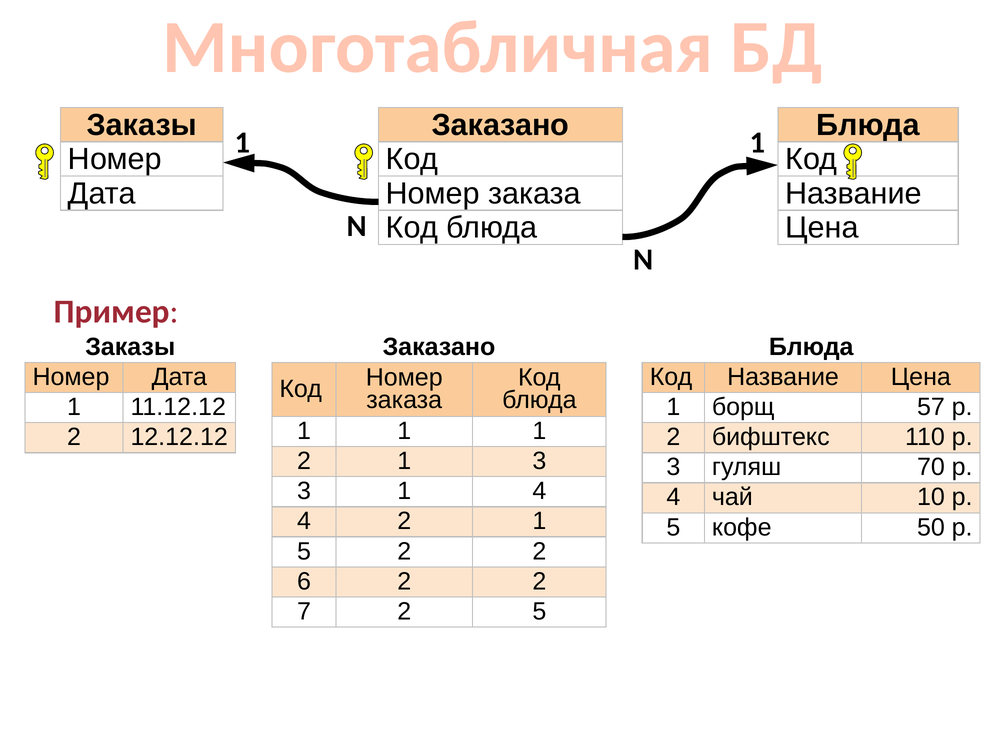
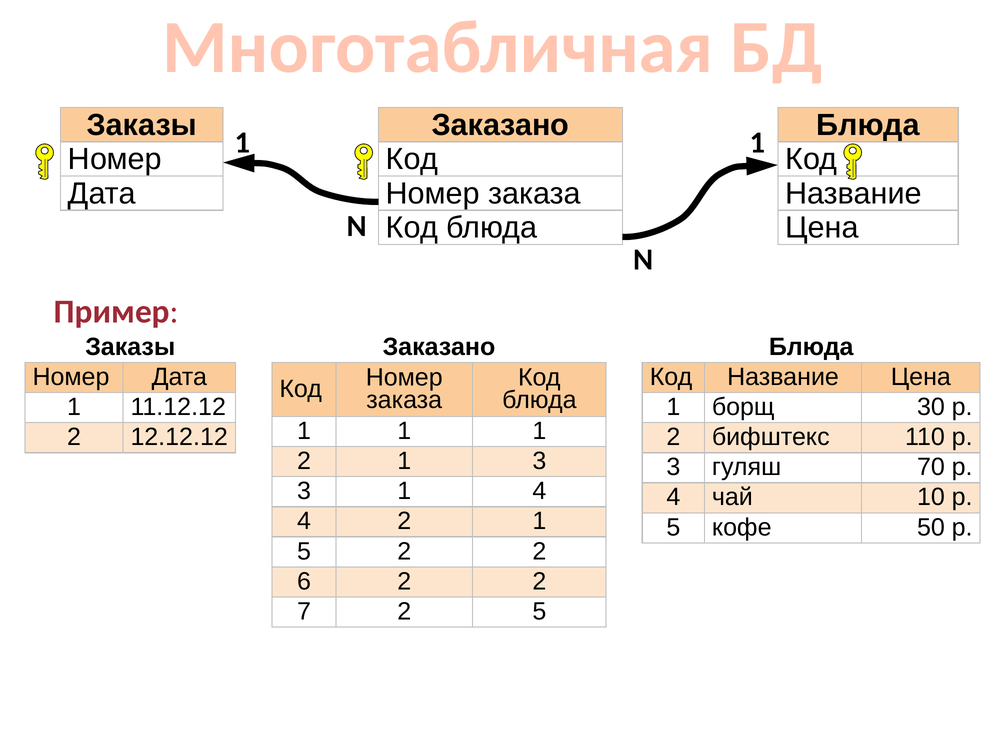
57: 57 -> 30
